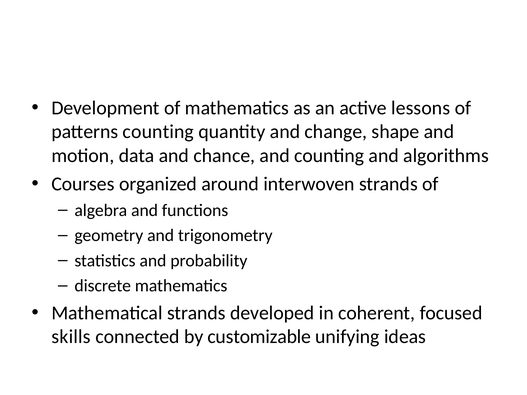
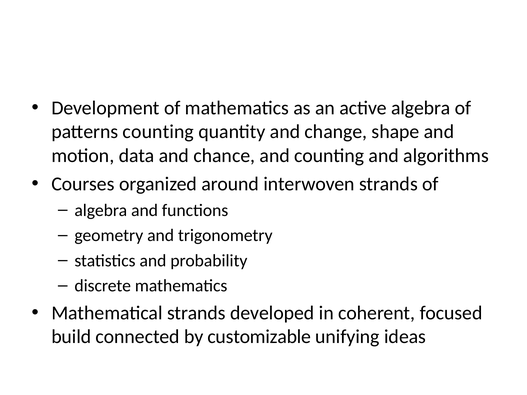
active lessons: lessons -> algebra
skills: skills -> build
